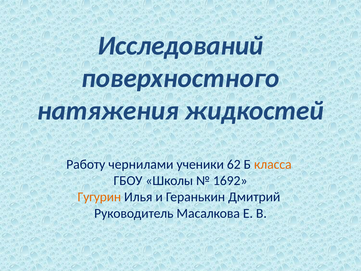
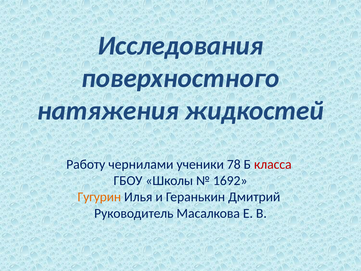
Исследований: Исследований -> Исследования
62: 62 -> 78
класса colour: orange -> red
